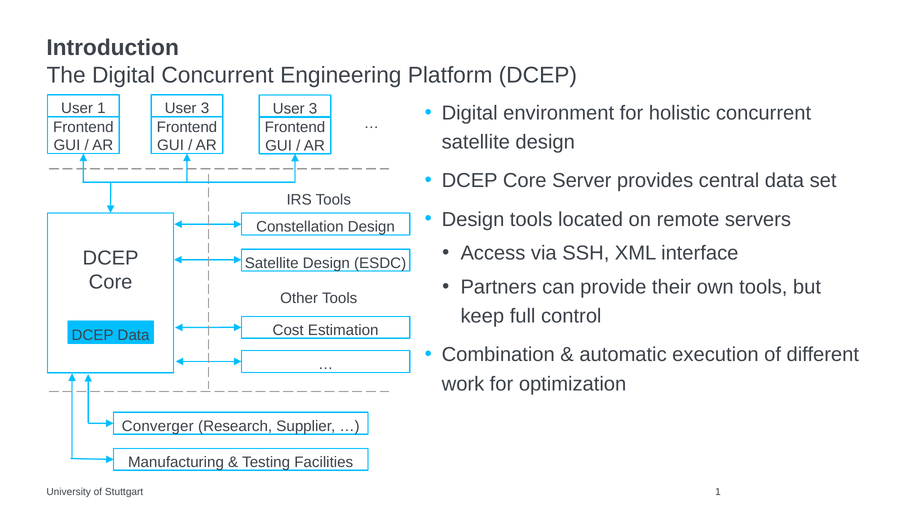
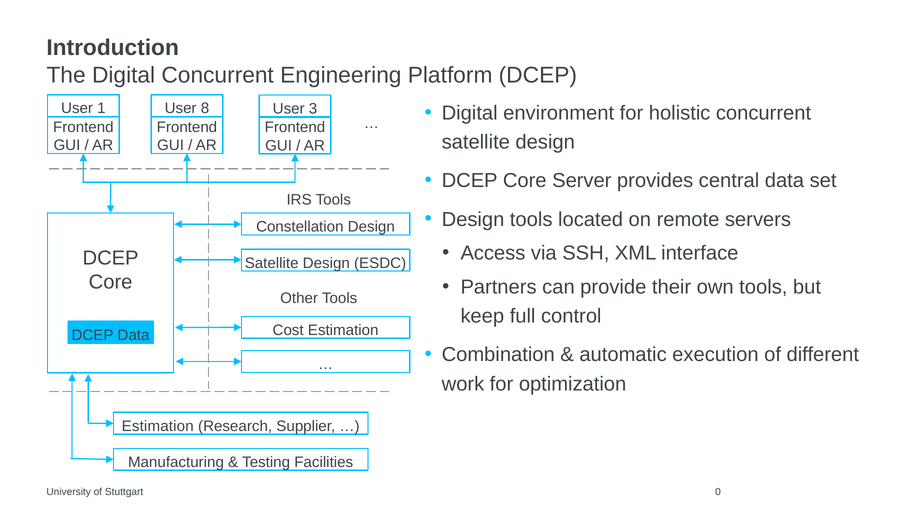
3 at (205, 108): 3 -> 8
Converger at (158, 426): Converger -> Estimation
Stuttgart 1: 1 -> 0
